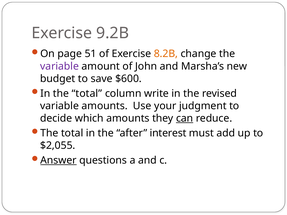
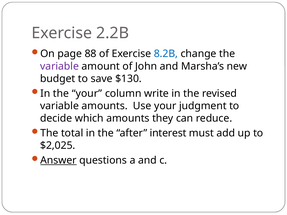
9.2B: 9.2B -> 2.2B
51: 51 -> 88
8.2B colour: orange -> blue
$600: $600 -> $130
In the total: total -> your
can underline: present -> none
$2,055: $2,055 -> $2,025
